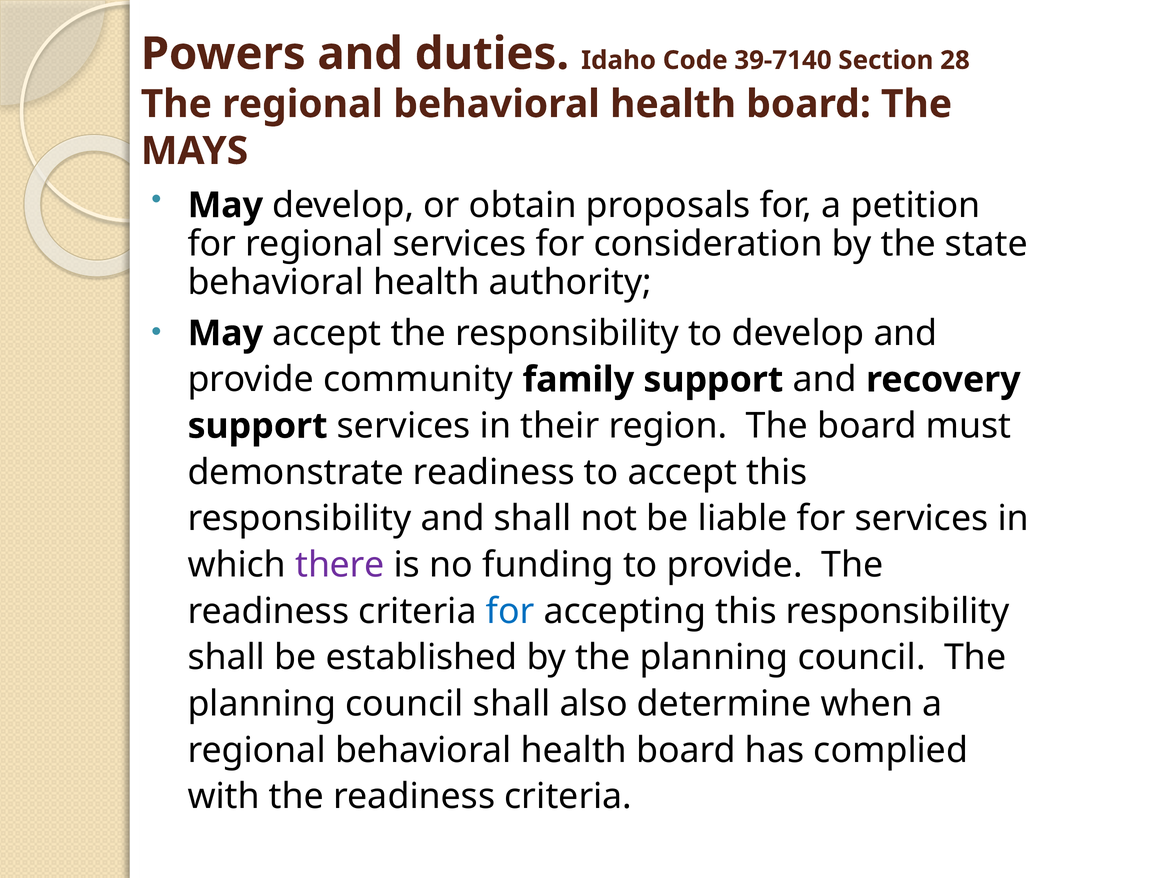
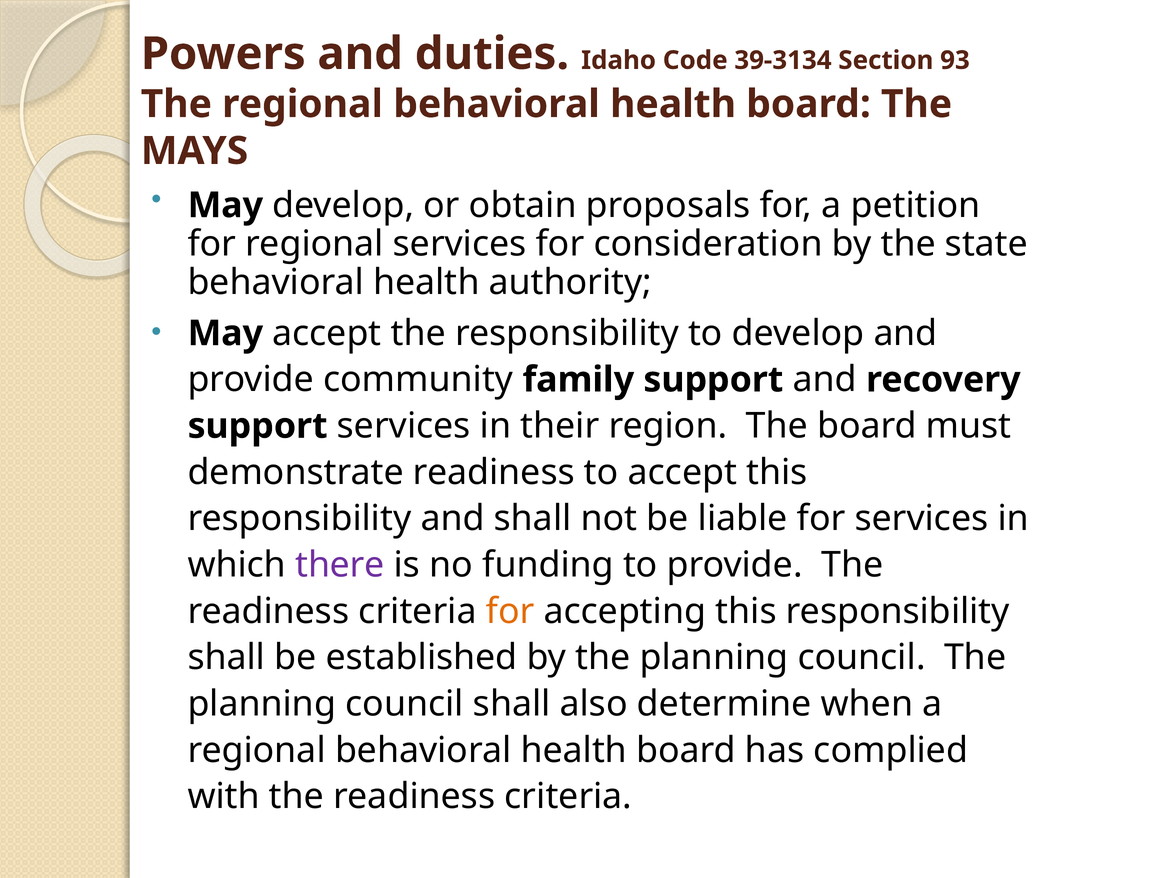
39-7140: 39-7140 -> 39-3134
28: 28 -> 93
for at (510, 611) colour: blue -> orange
